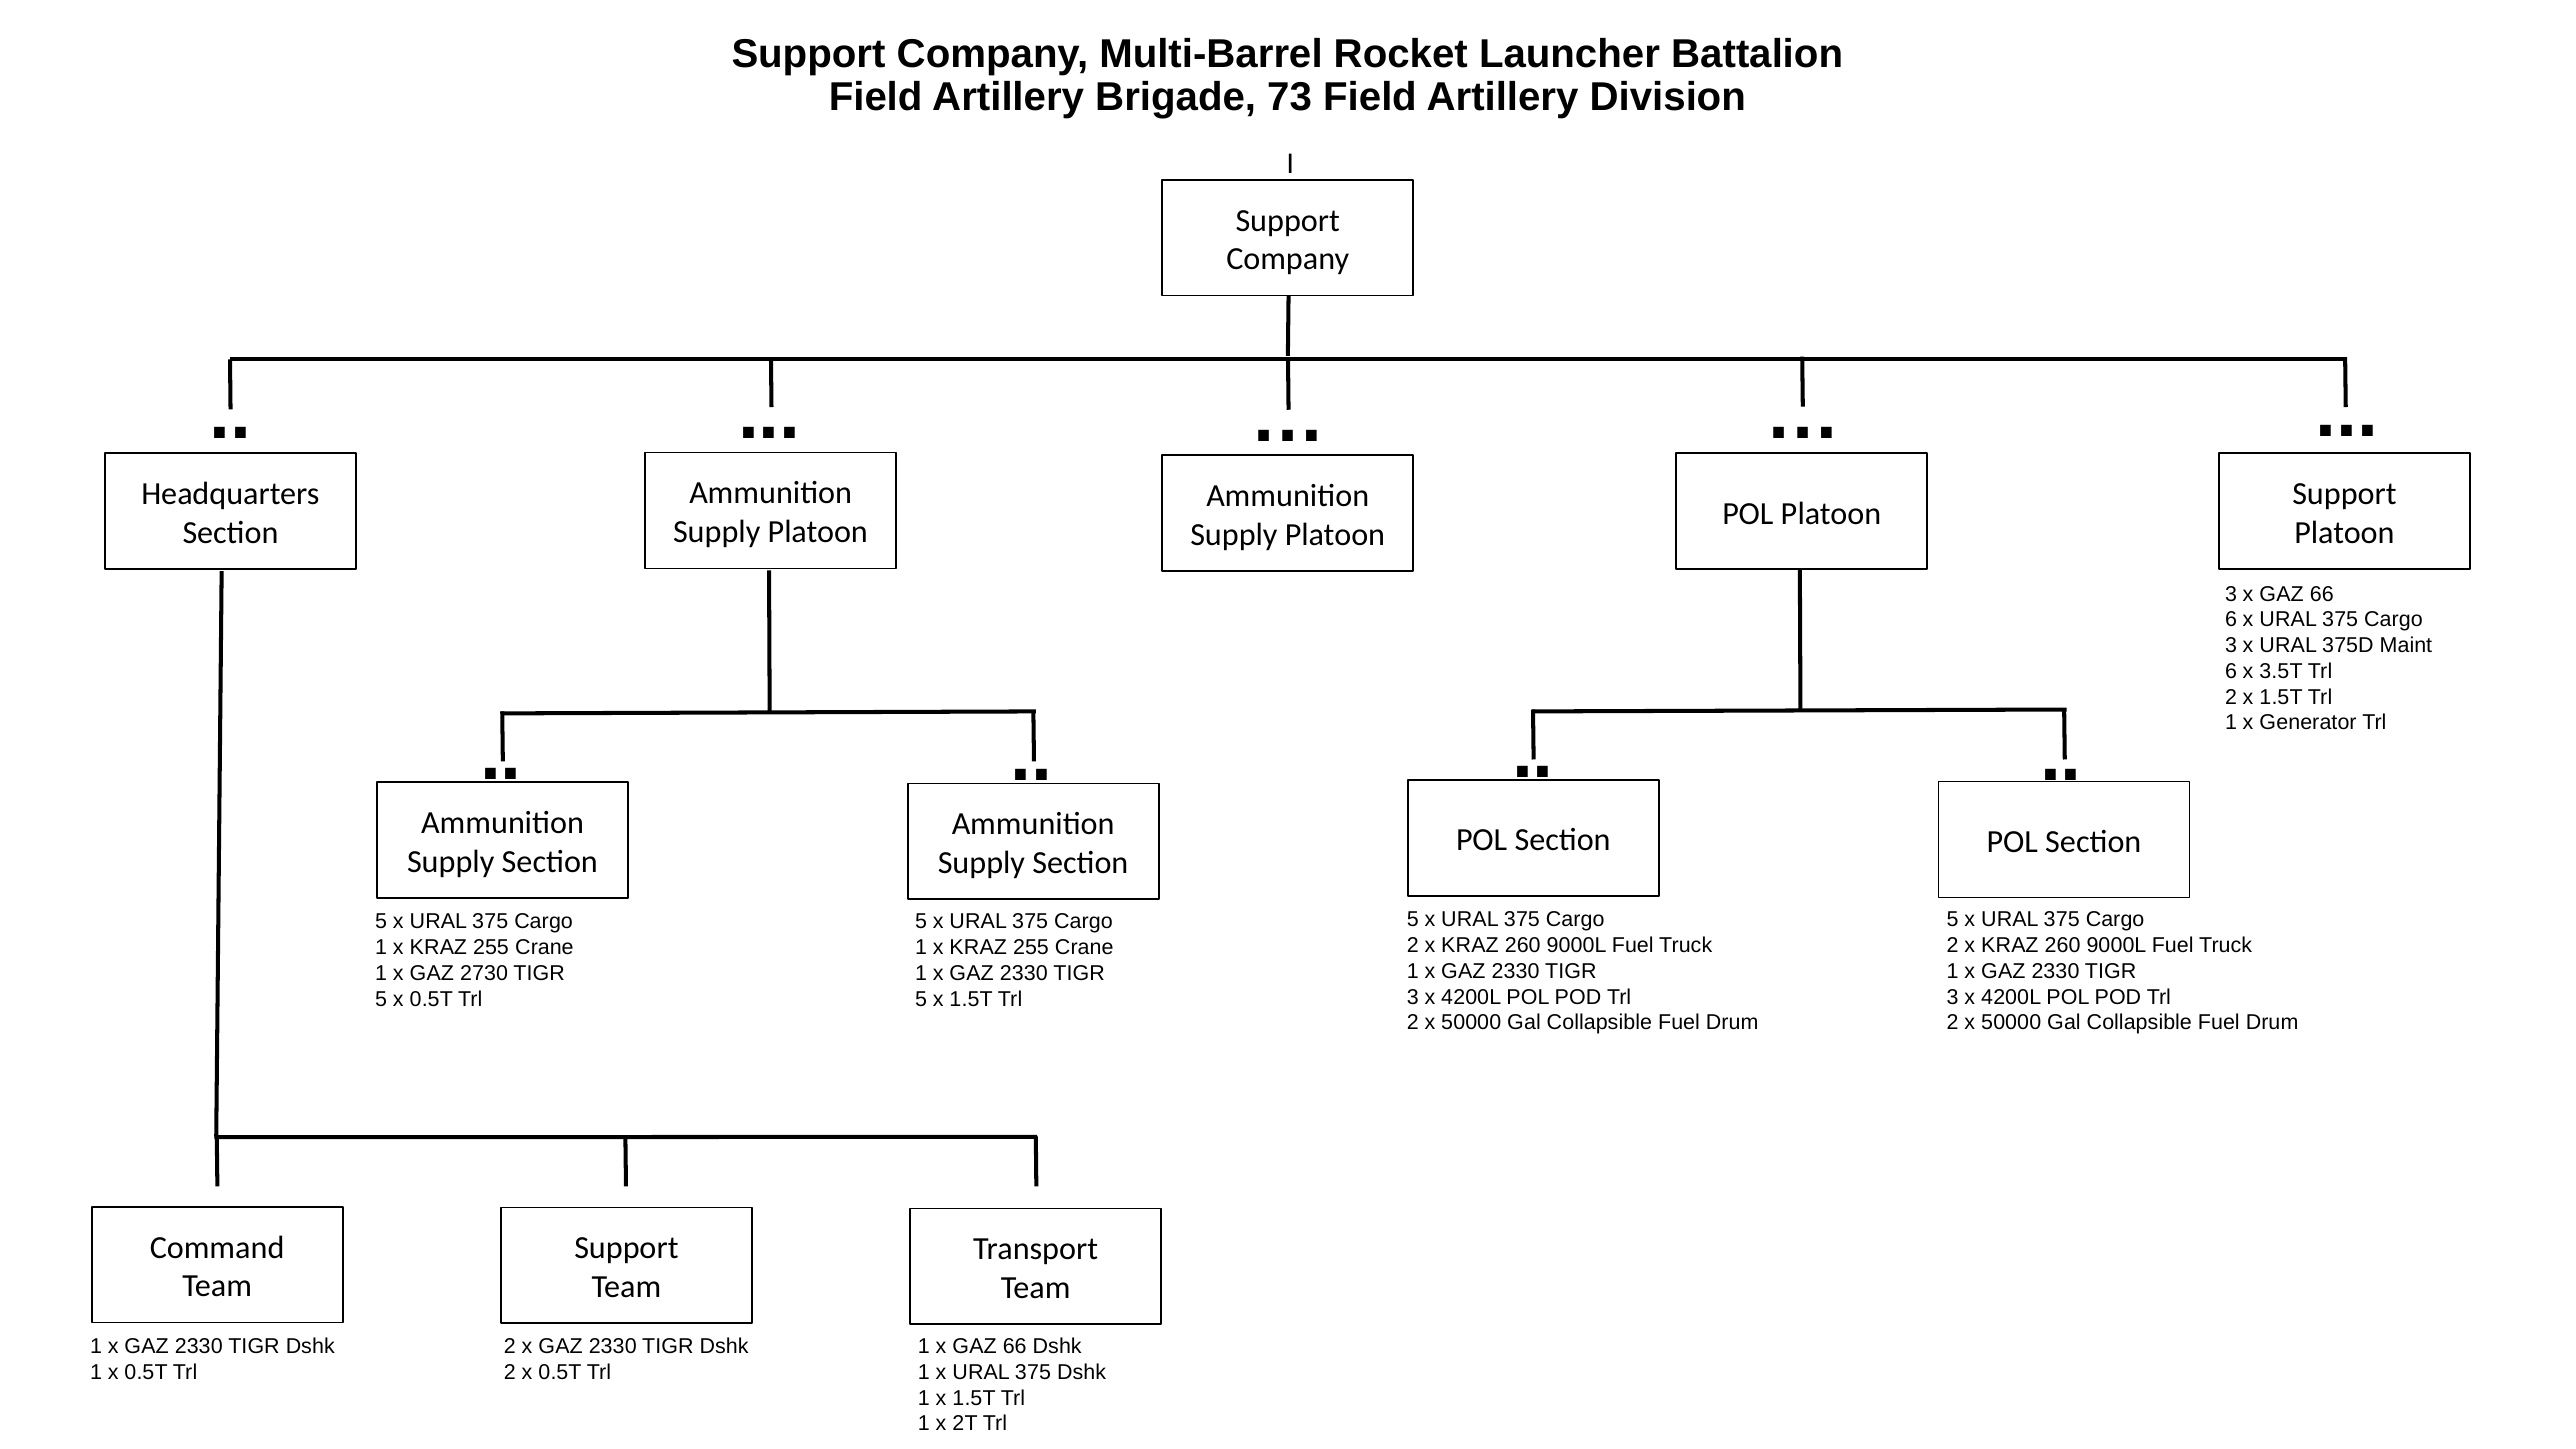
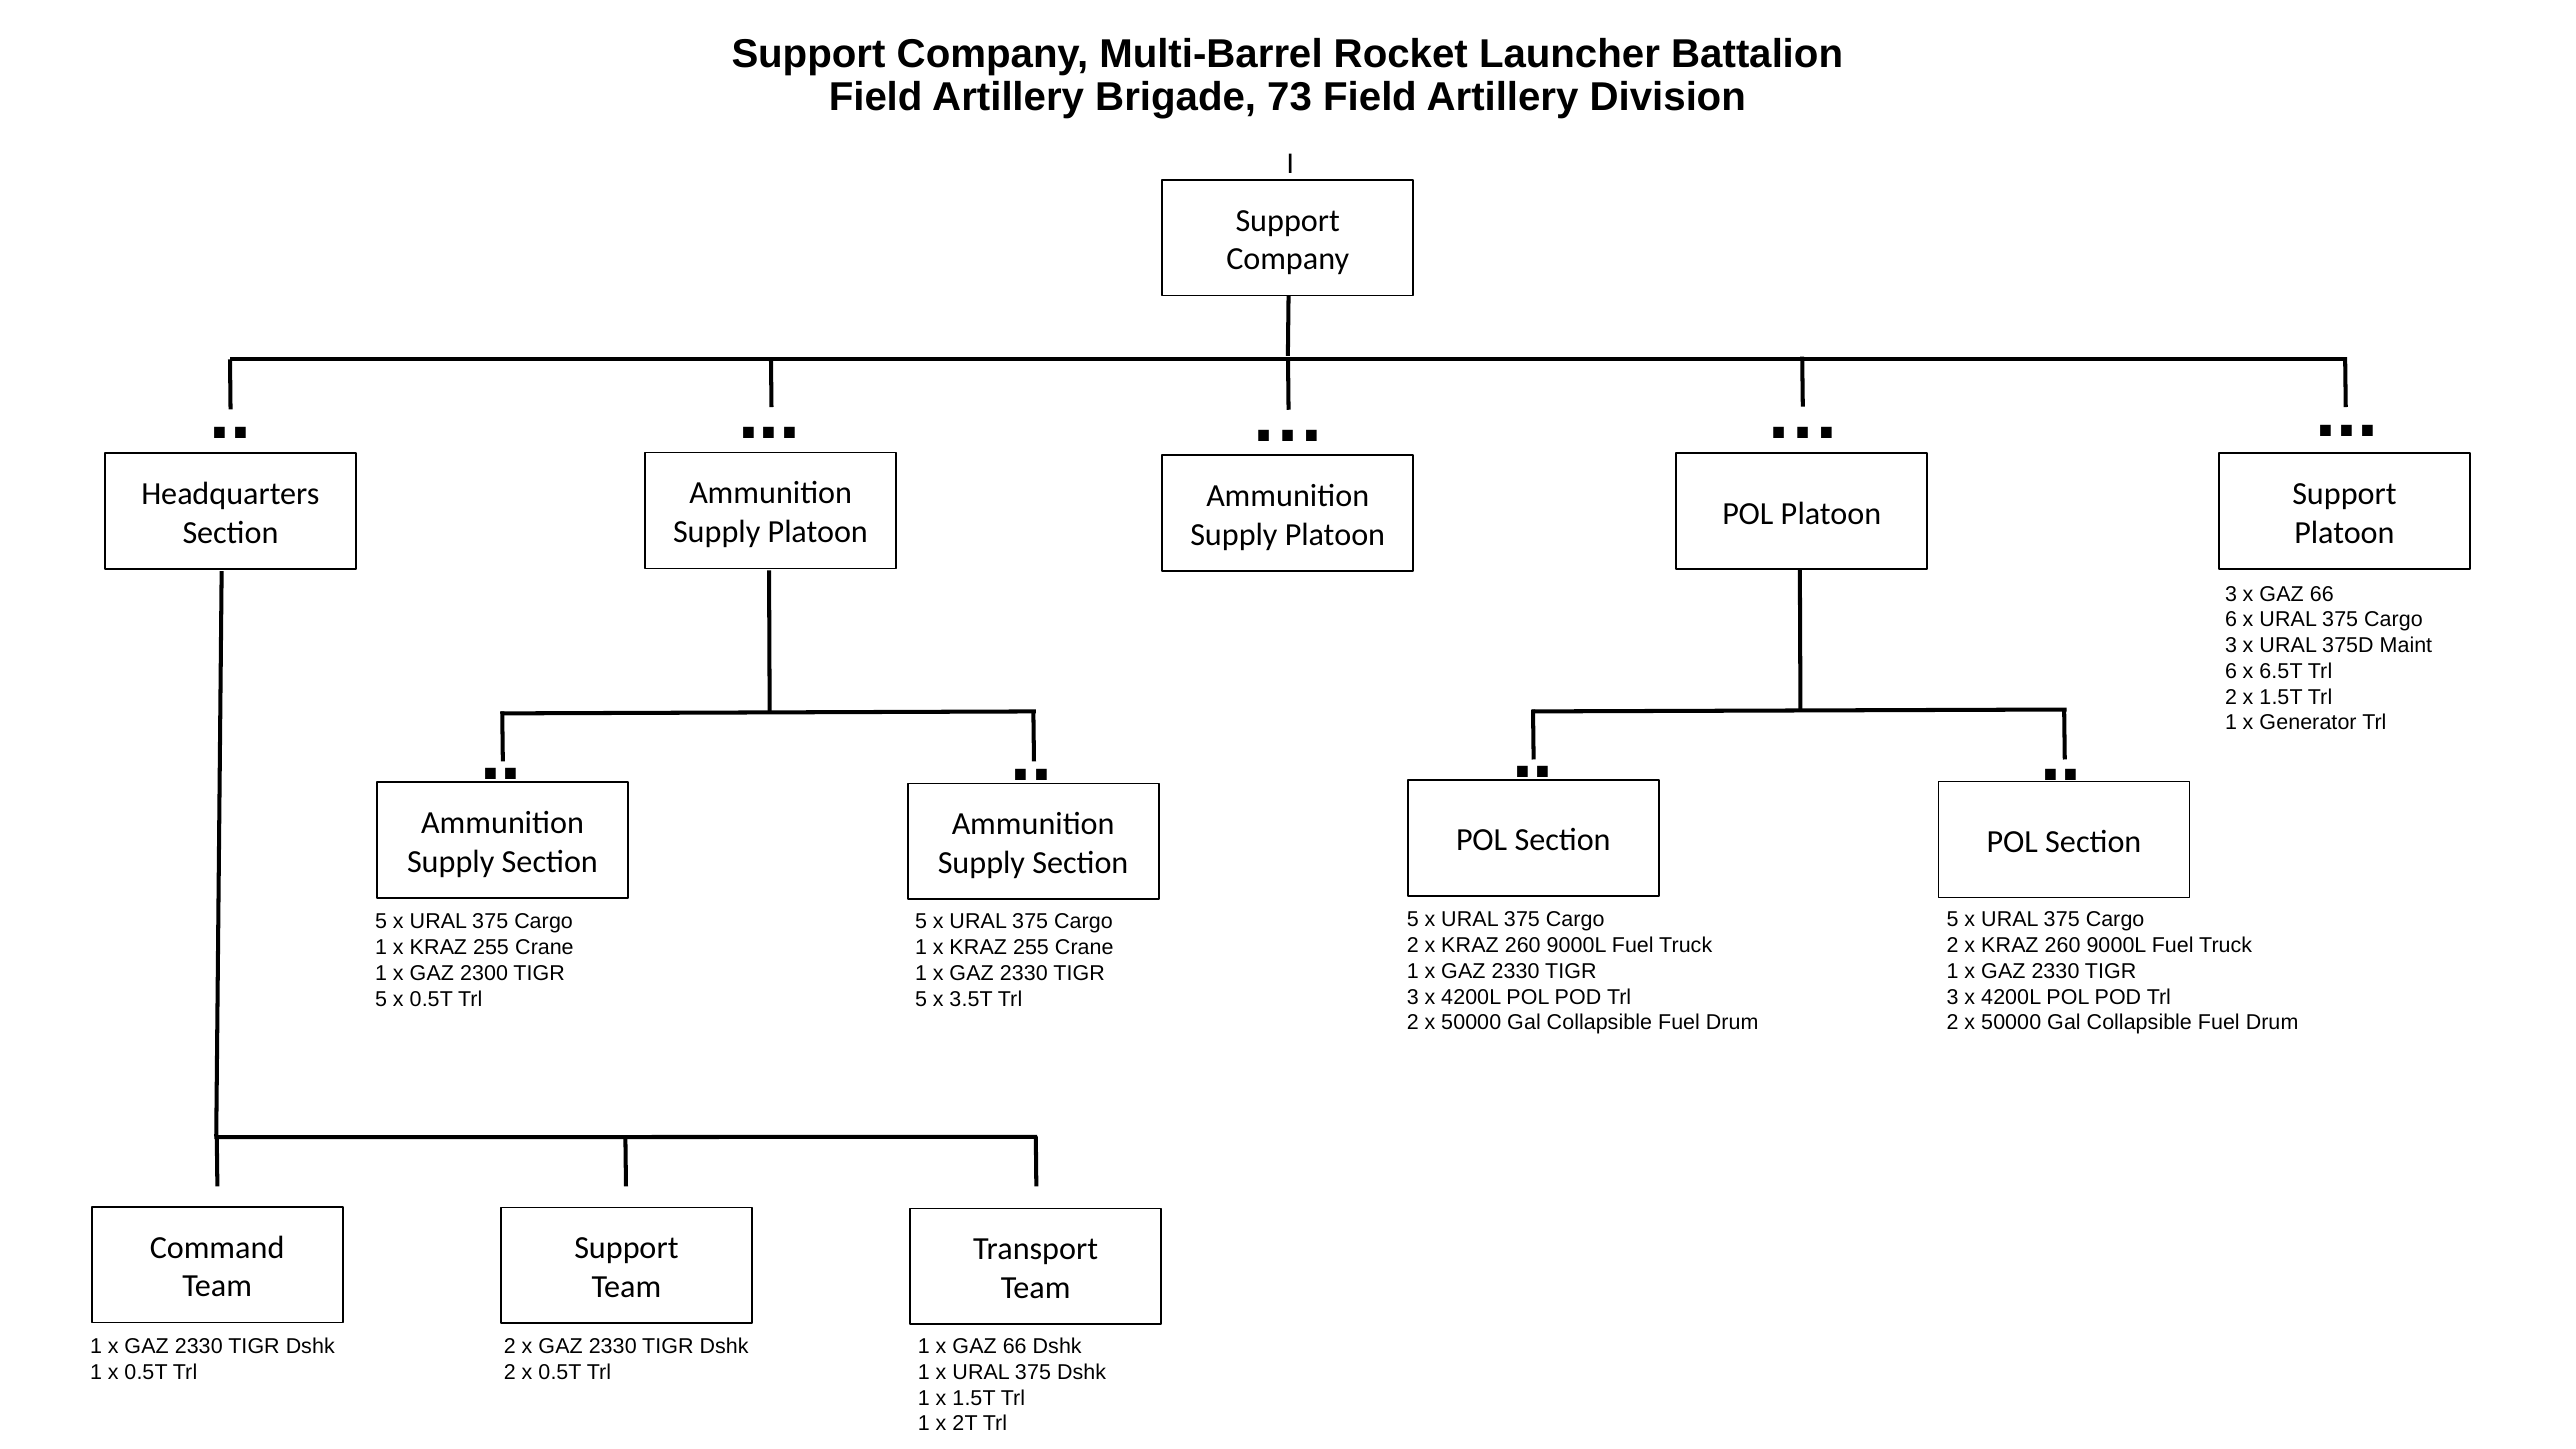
3.5T: 3.5T -> 6.5T
2730: 2730 -> 2300
5 x 1.5T: 1.5T -> 3.5T
